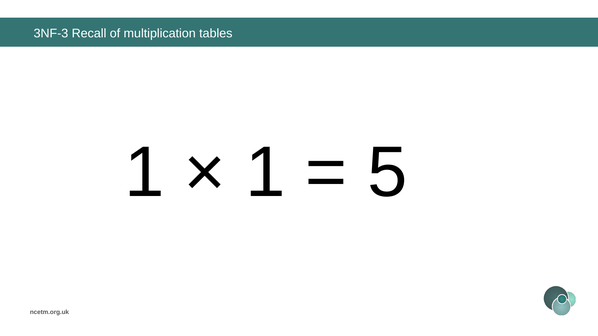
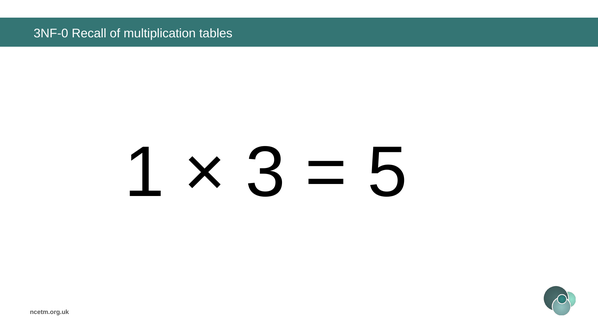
3NF-3: 3NF-3 -> 3NF-0
1 at (266, 173): 1 -> 3
